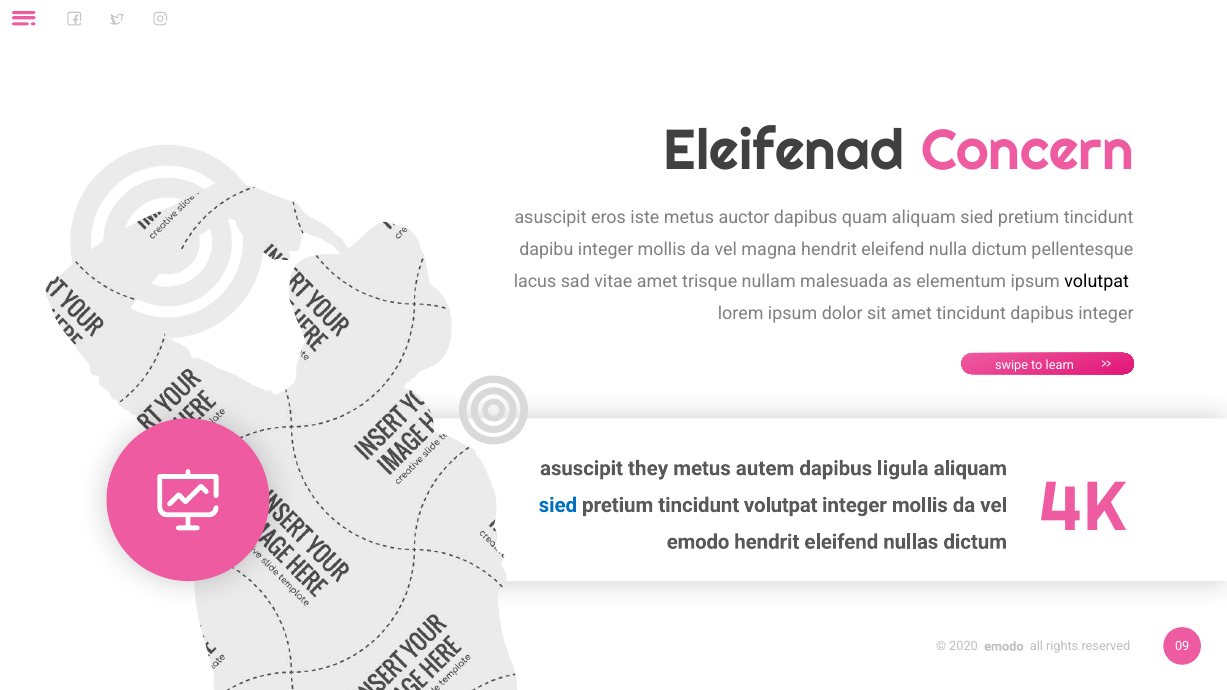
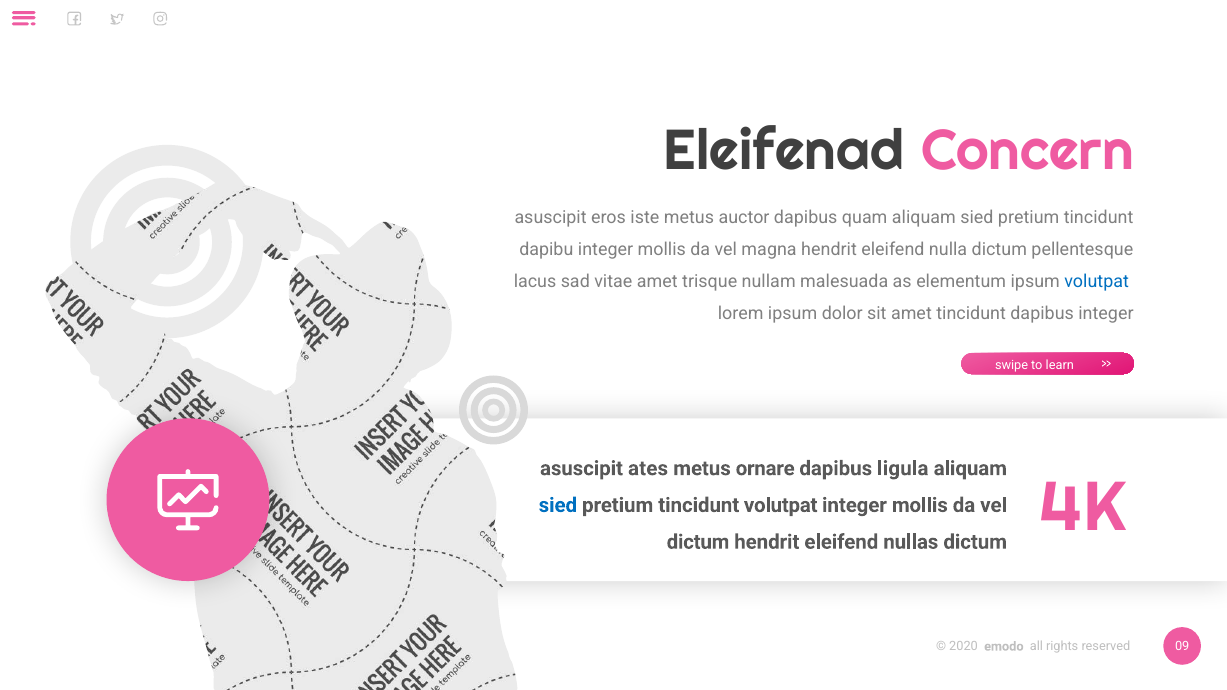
volutpat at (1097, 282) colour: black -> blue
they: they -> ates
autem: autem -> ornare
emodo at (698, 542): emodo -> dictum
